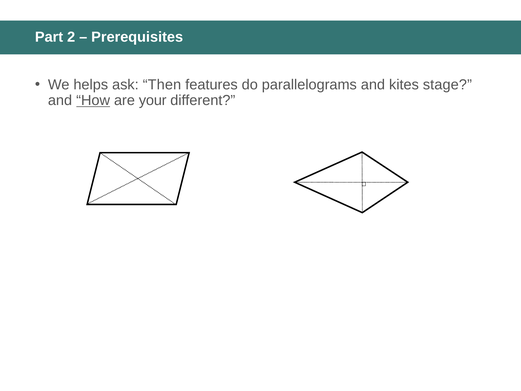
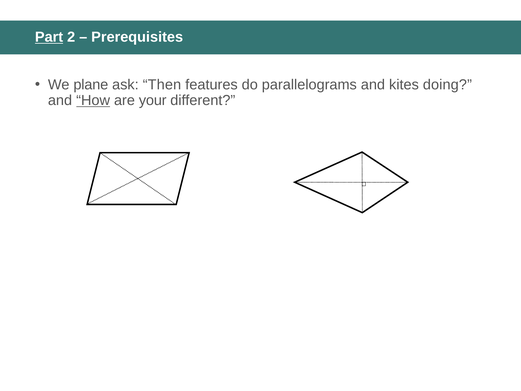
Part underline: none -> present
helps: helps -> plane
stage: stage -> doing
